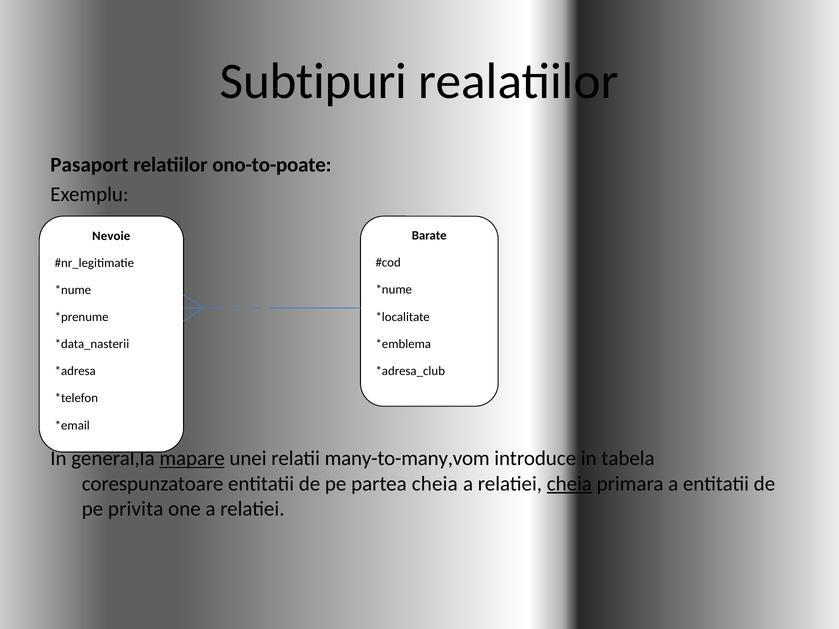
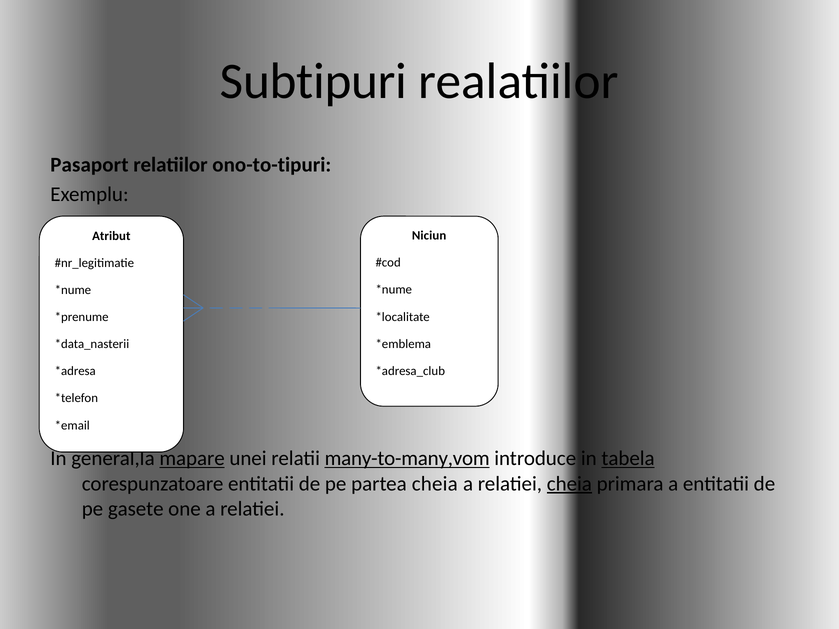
ono-to-poate: ono-to-poate -> ono-to-tipuri
Barate: Barate -> Niciun
Nevoie: Nevoie -> Atribut
many-to-many,vom underline: none -> present
tabela underline: none -> present
privita: privita -> gasete
